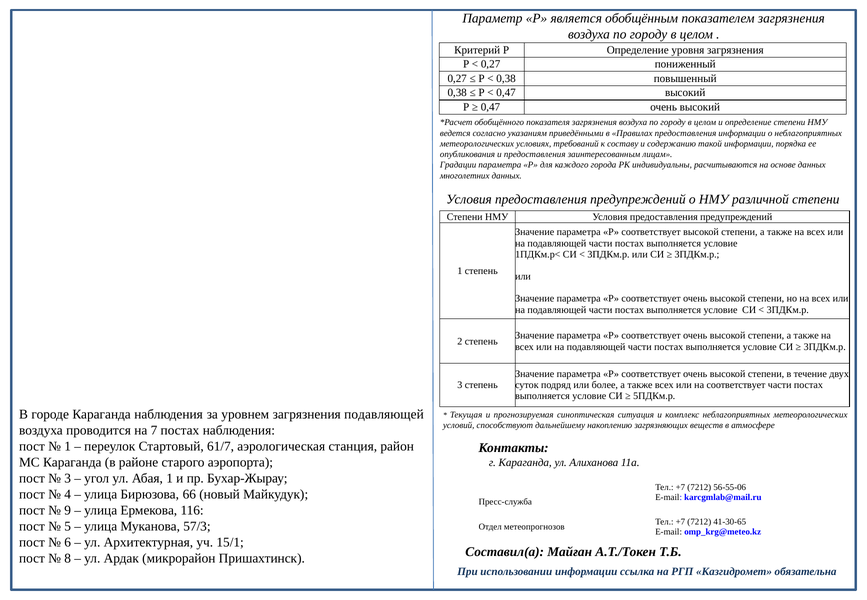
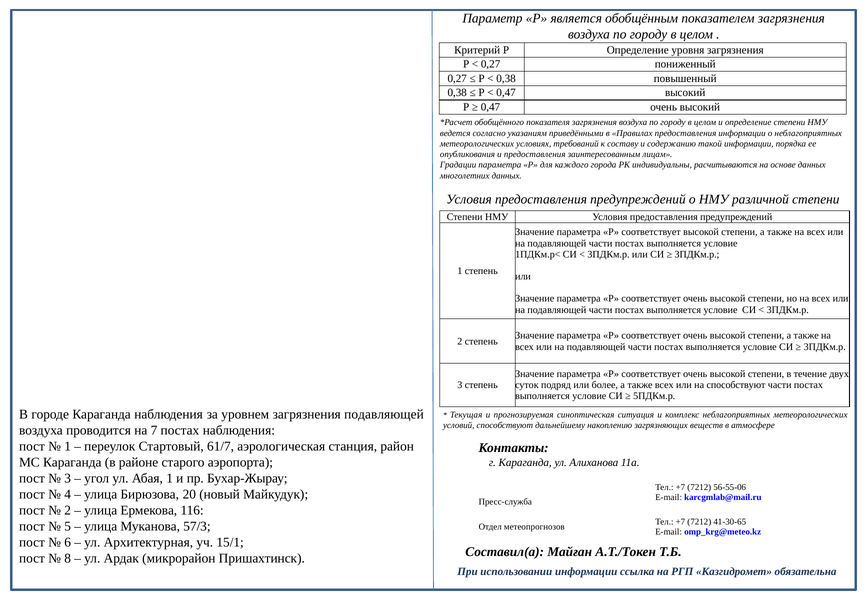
на соответствует: соответствует -> способствуют
66: 66 -> 20
9 at (68, 510): 9 -> 2
